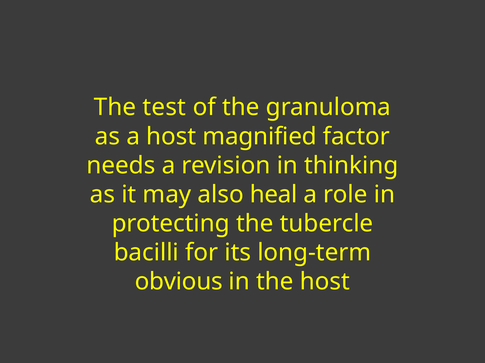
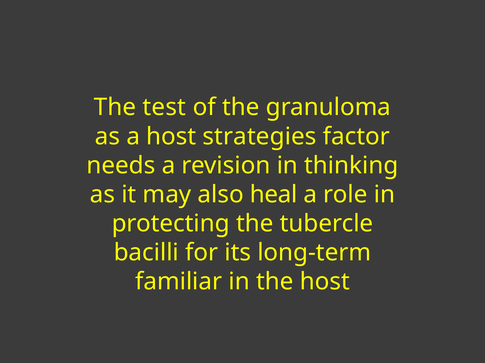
magnified: magnified -> strategies
obvious: obvious -> familiar
